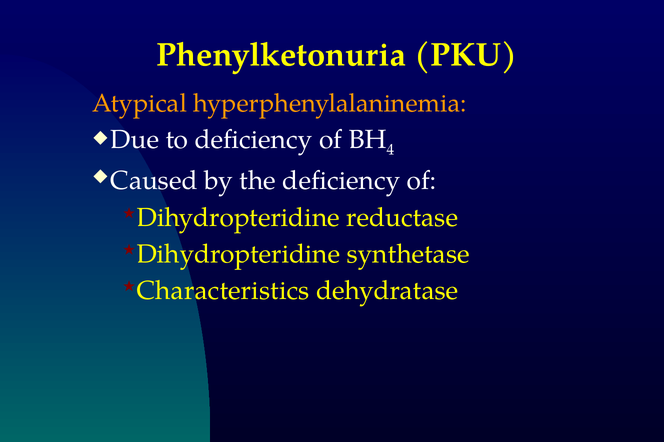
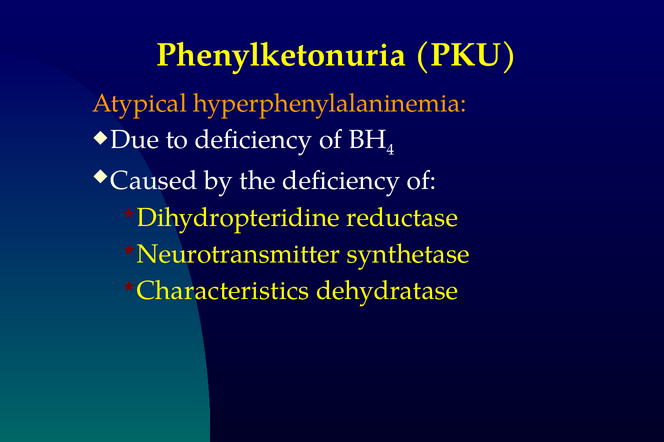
Dihydropteridine at (238, 254): Dihydropteridine -> Neurotransmitter
